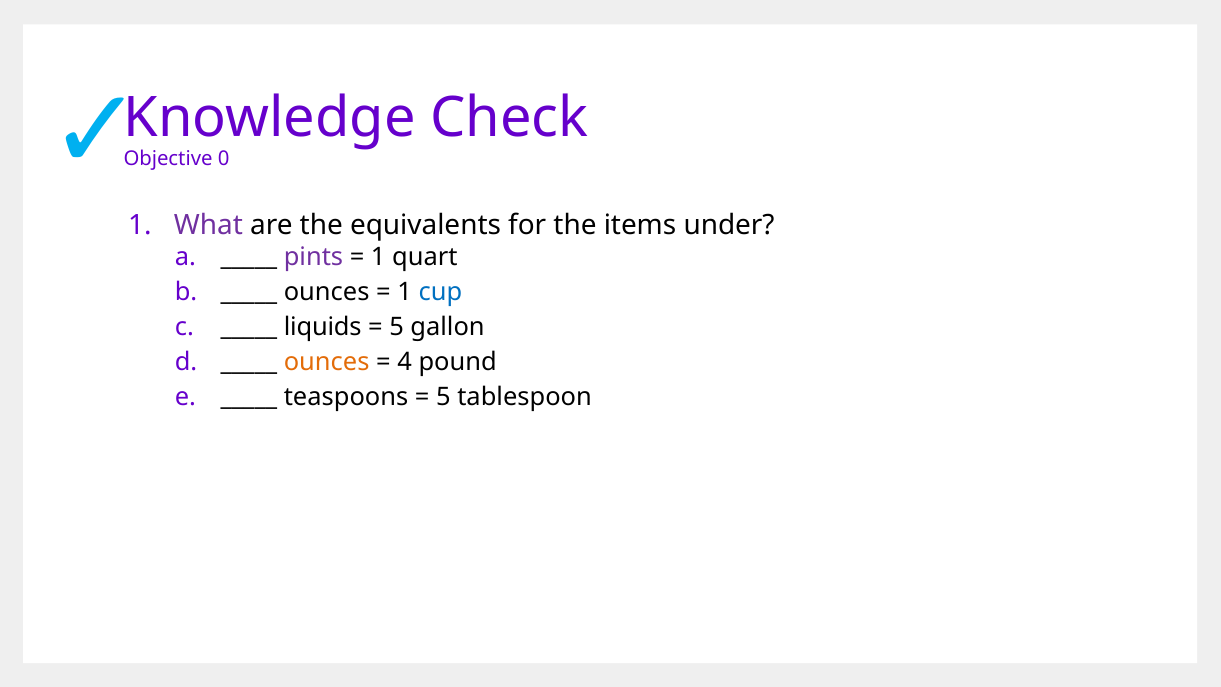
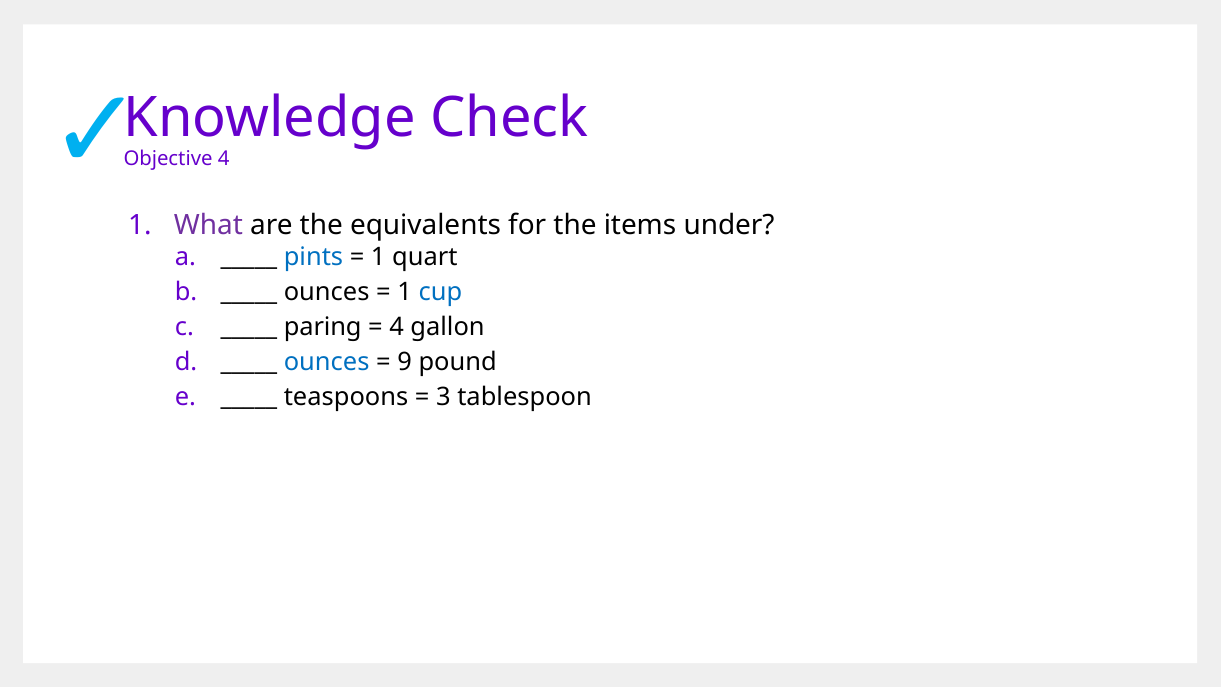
Objective 0: 0 -> 4
pints colour: purple -> blue
liquids: liquids -> paring
5 at (397, 327): 5 -> 4
ounces at (327, 362) colour: orange -> blue
4: 4 -> 9
5 at (443, 397): 5 -> 3
